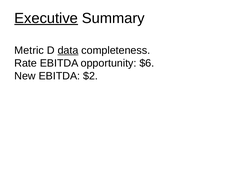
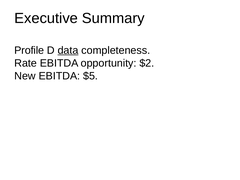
Executive underline: present -> none
Metric: Metric -> Profile
$6: $6 -> $2
$2: $2 -> $5
